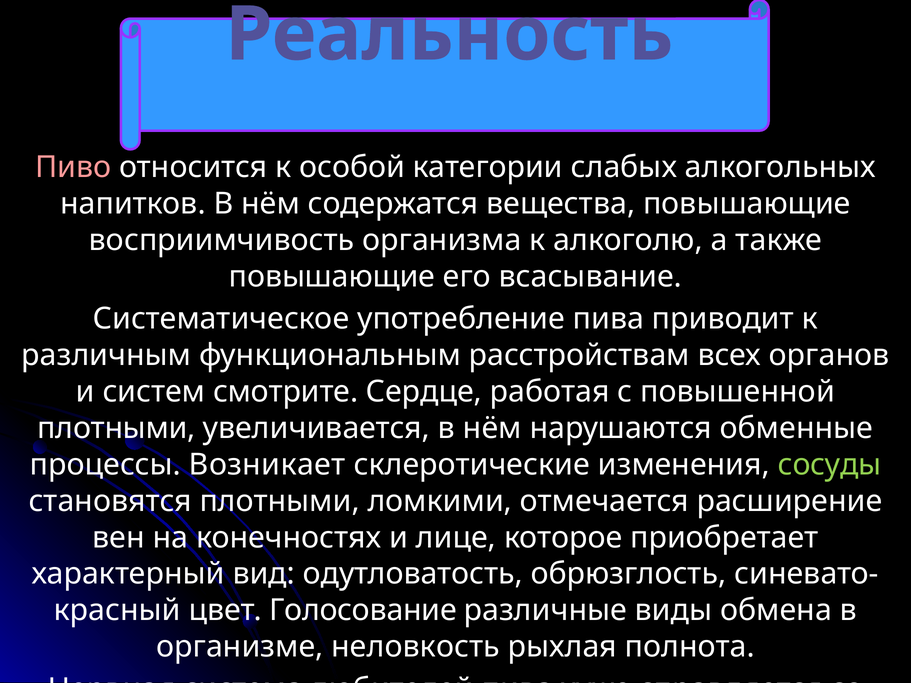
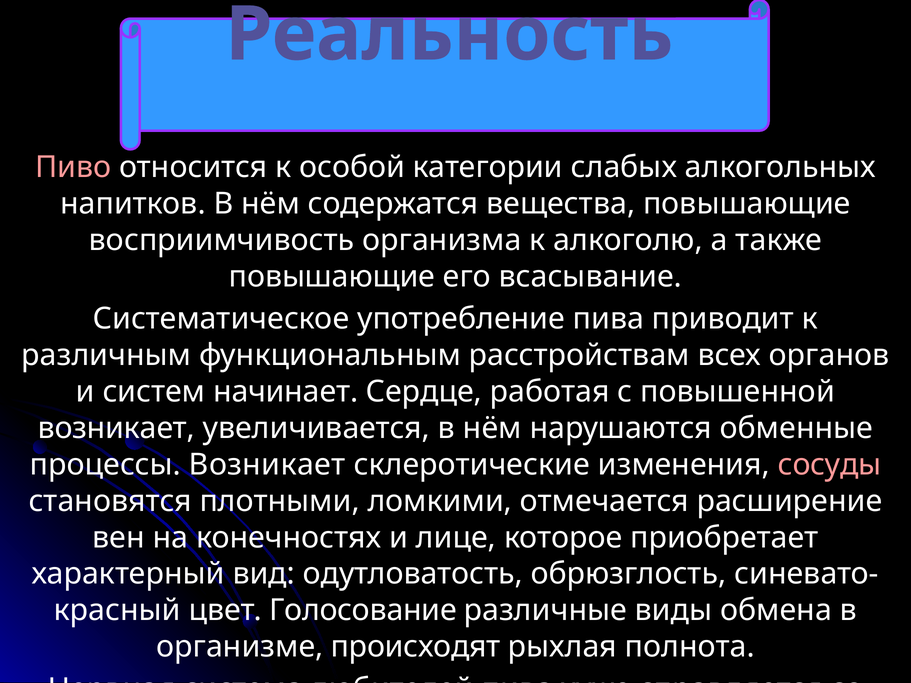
смотрите: смотрите -> начинает
плотными at (116, 428): плотными -> возникает
сосуды colour: light green -> pink
неловкость: неловкость -> происходят
